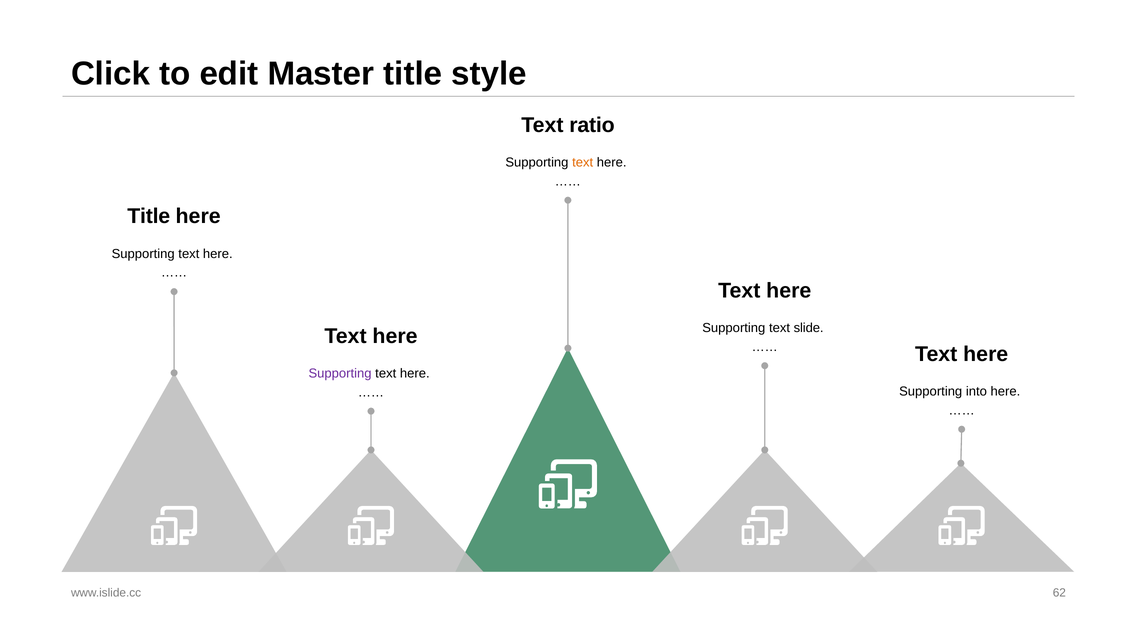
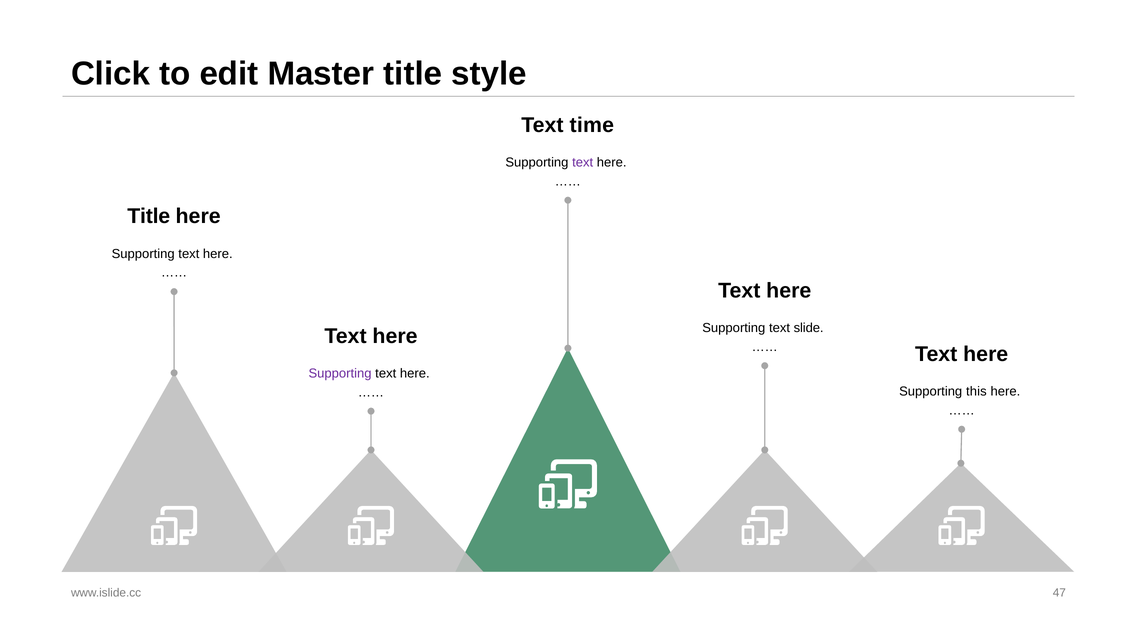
ratio: ratio -> time
text at (583, 162) colour: orange -> purple
into: into -> this
62: 62 -> 47
